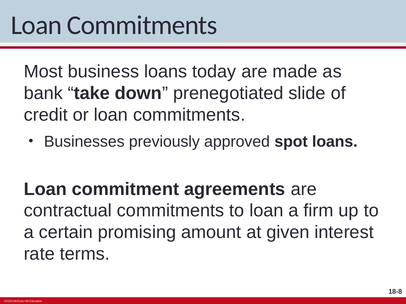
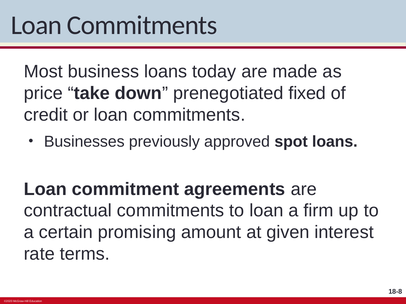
bank: bank -> price
slide: slide -> fixed
